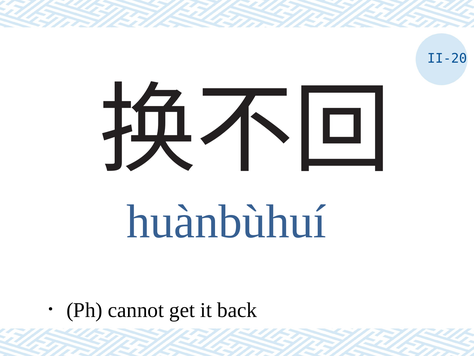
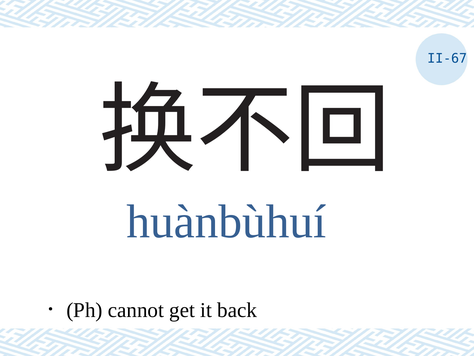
II-20: II-20 -> II-67
